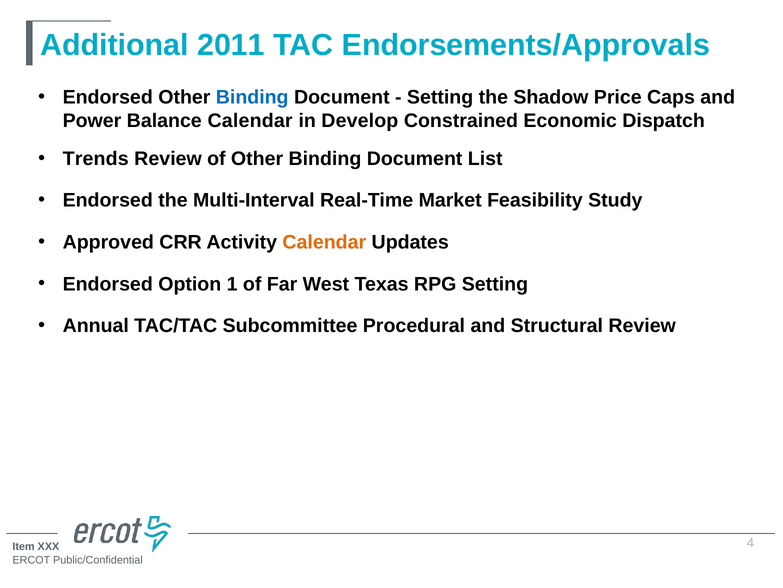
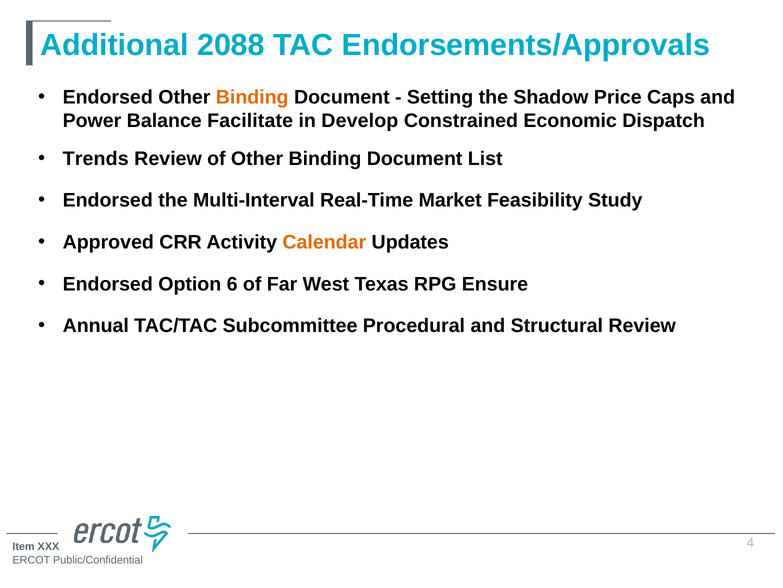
2011: 2011 -> 2088
Binding at (252, 97) colour: blue -> orange
Balance Calendar: Calendar -> Facilitate
1: 1 -> 6
RPG Setting: Setting -> Ensure
